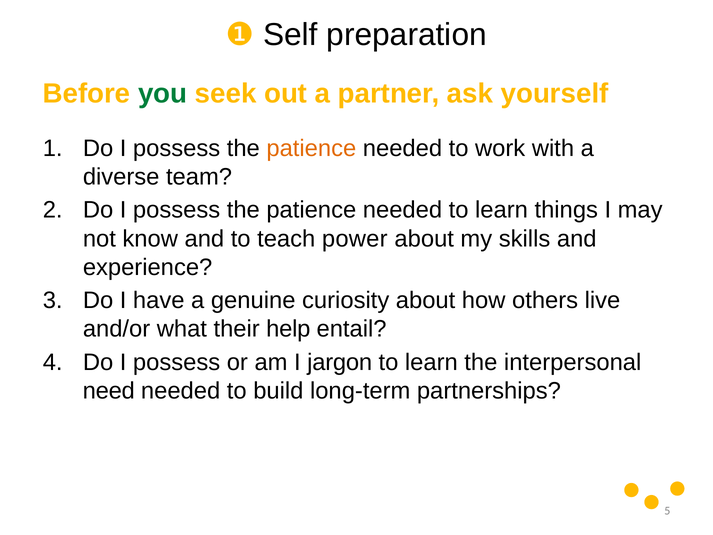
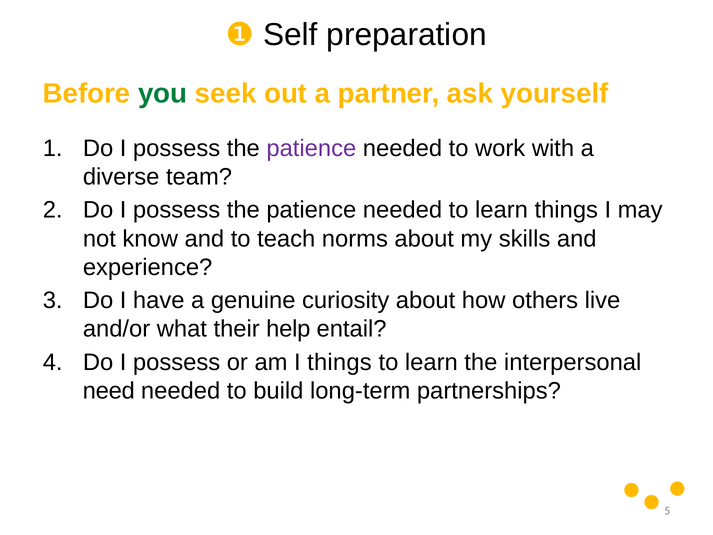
patience at (311, 148) colour: orange -> purple
power: power -> norms
I jargon: jargon -> things
